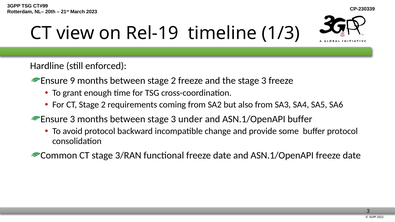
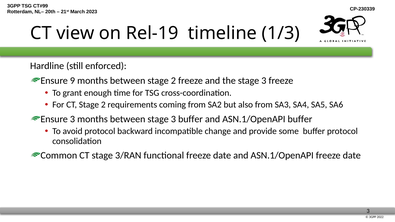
3 under: under -> buffer
